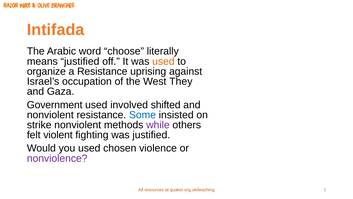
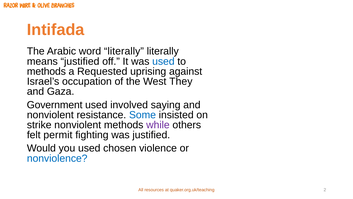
word choose: choose -> literally
used at (163, 61) colour: orange -> blue
organize at (46, 71): organize -> methods
a Resistance: Resistance -> Requested
shifted: shifted -> saying
violent: violent -> permit
nonviolence colour: purple -> blue
